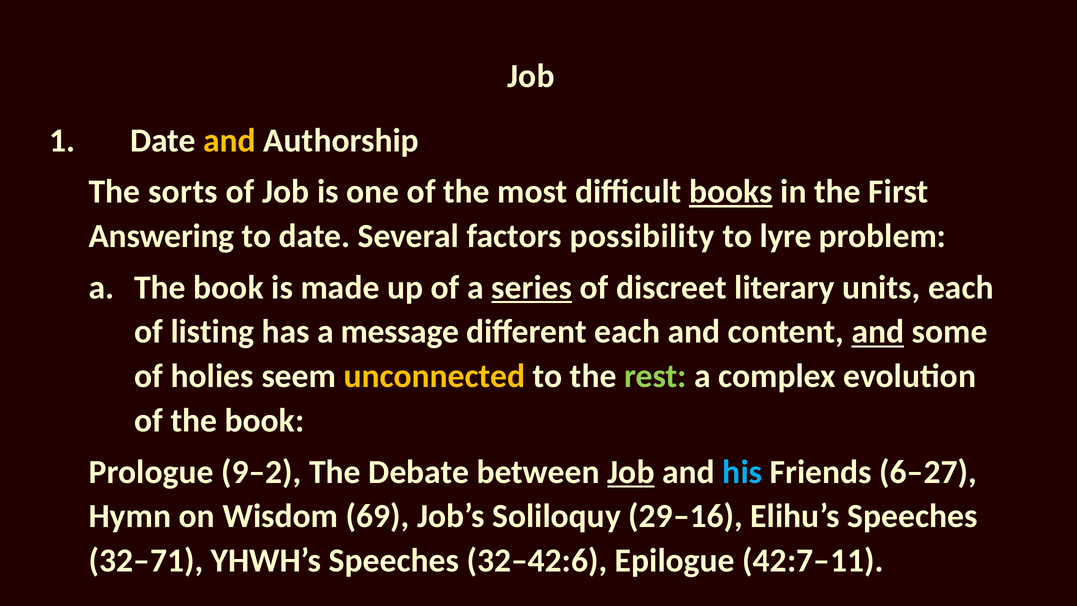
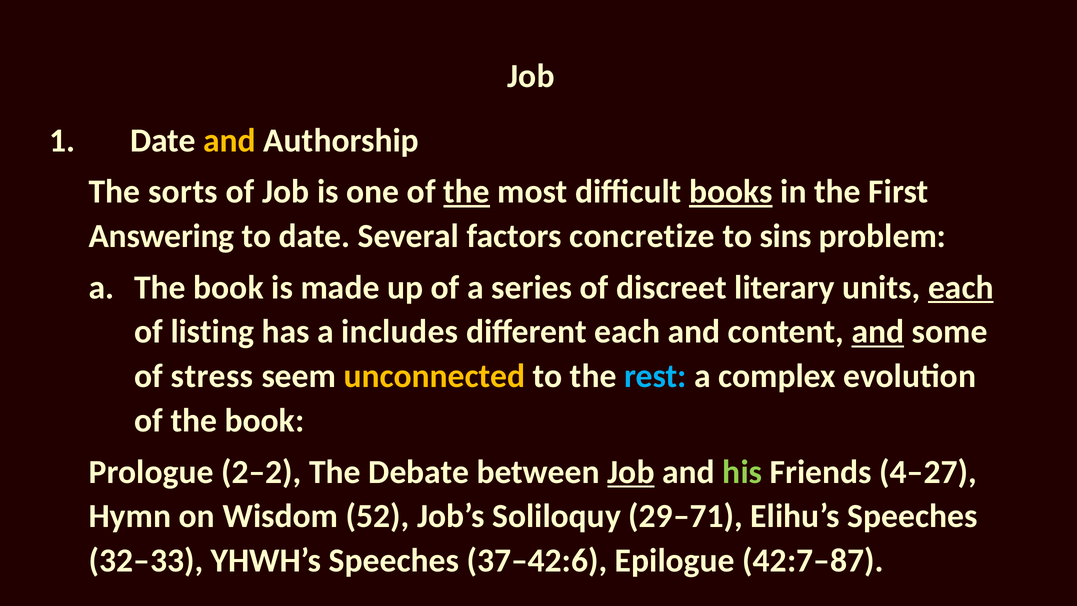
the at (467, 192) underline: none -> present
possibility: possibility -> concretize
lyre: lyre -> sins
series underline: present -> none
each at (961, 287) underline: none -> present
message: message -> includes
holies: holies -> stress
rest colour: light green -> light blue
9–2: 9–2 -> 2–2
his colour: light blue -> light green
6–27: 6–27 -> 4–27
69: 69 -> 52
29–16: 29–16 -> 29–71
32–71: 32–71 -> 32–33
32–42:6: 32–42:6 -> 37–42:6
42:7–11: 42:7–11 -> 42:7–87
